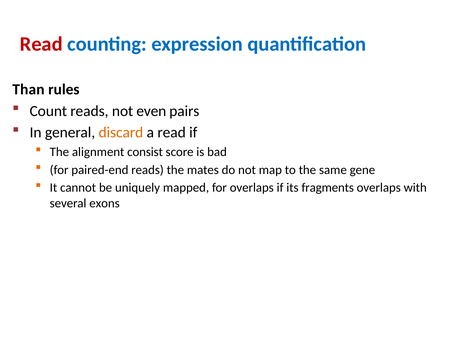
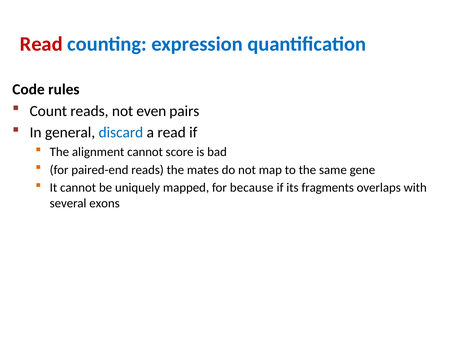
Than: Than -> Code
discard colour: orange -> blue
alignment consist: consist -> cannot
for overlaps: overlaps -> because
